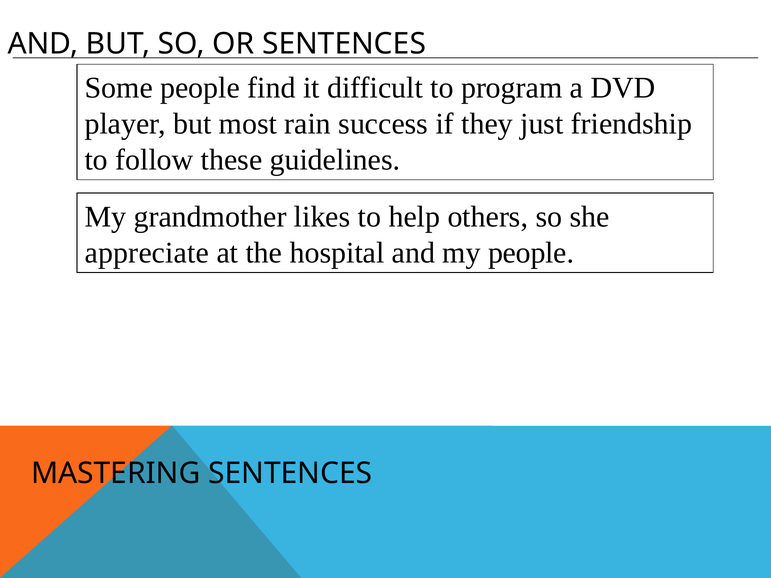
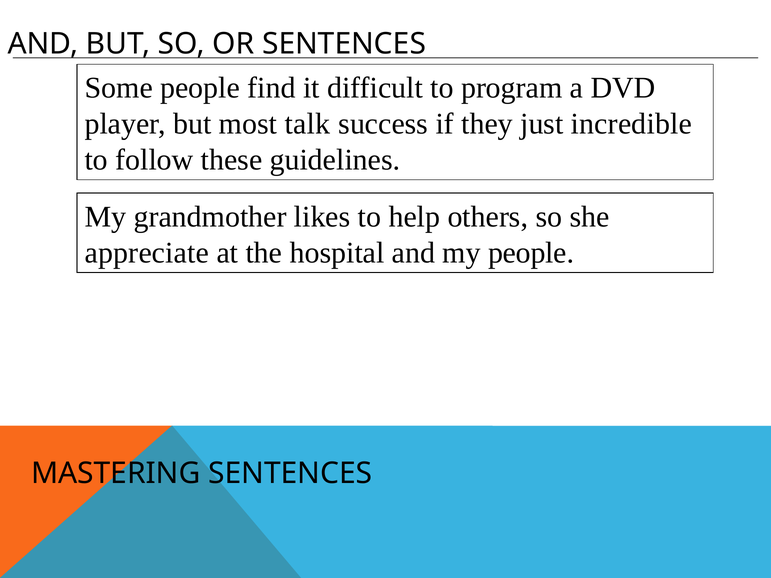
rain: rain -> talk
friendship: friendship -> incredible
